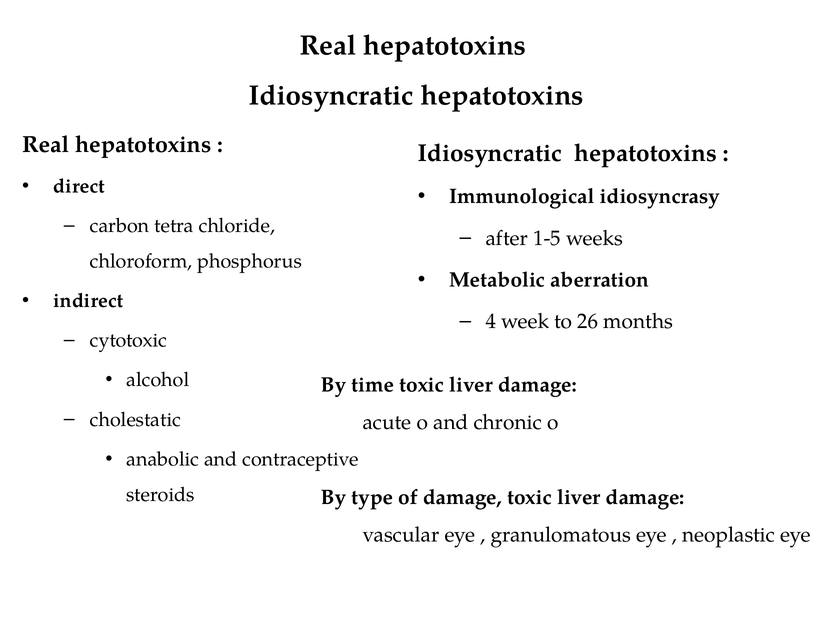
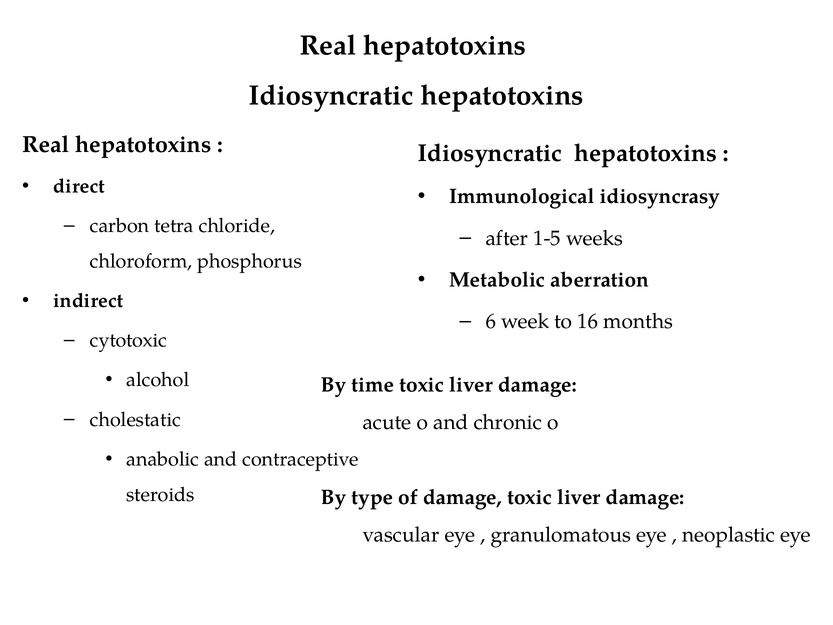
4: 4 -> 6
26: 26 -> 16
